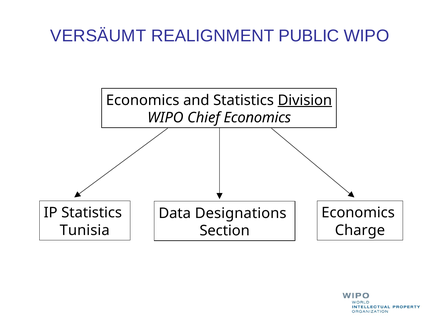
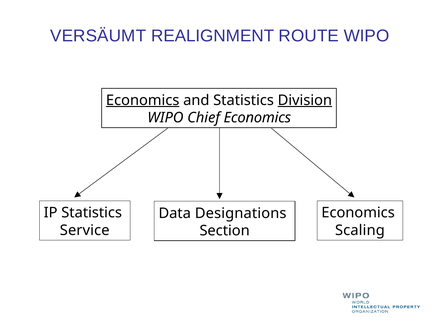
PUBLIC: PUBLIC -> ROUTE
Economics at (143, 100) underline: none -> present
Tunisia: Tunisia -> Service
Charge: Charge -> Scaling
